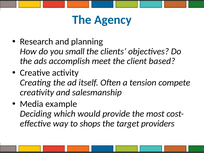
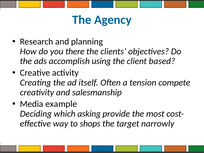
small: small -> there
meet: meet -> using
would: would -> asking
providers: providers -> narrowly
